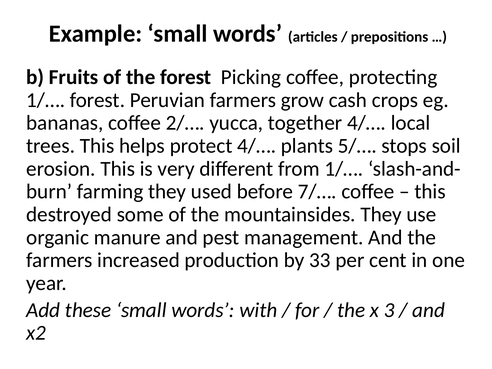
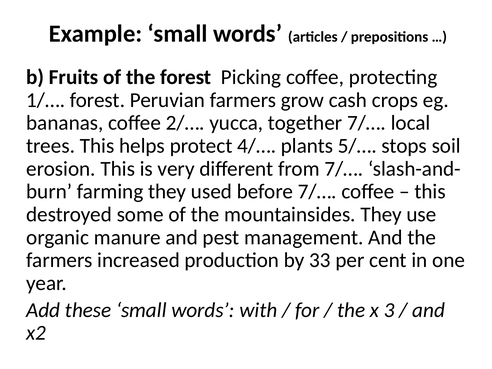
together 4/…: 4/… -> 7/…
from 1/…: 1/… -> 7/…
